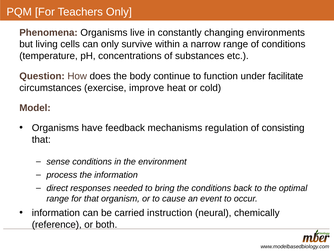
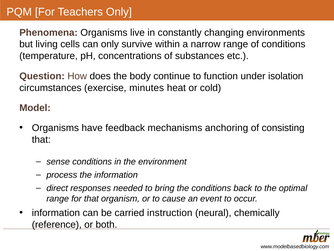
facilitate: facilitate -> isolation
improve: improve -> minutes
regulation: regulation -> anchoring
